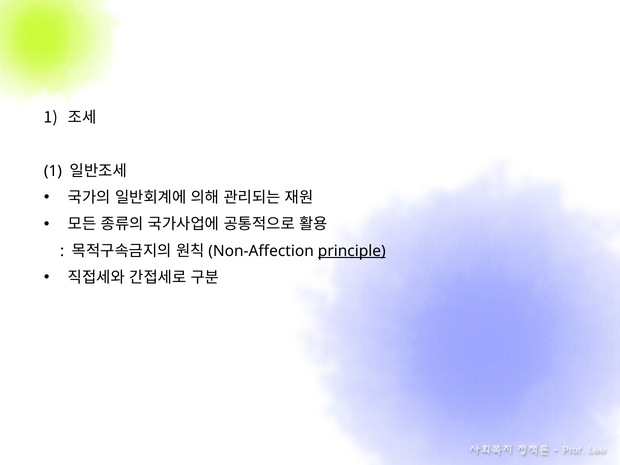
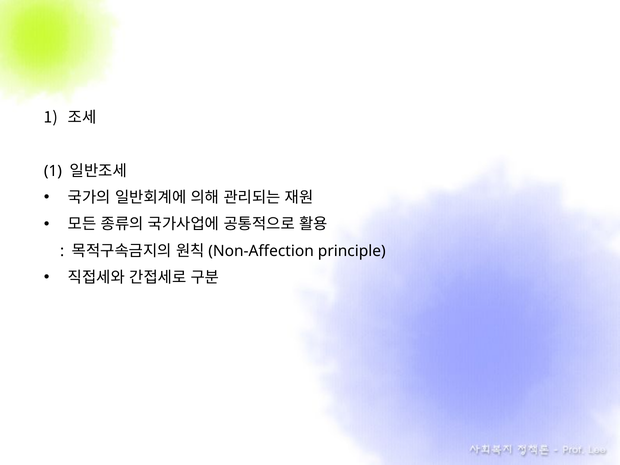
principle underline: present -> none
